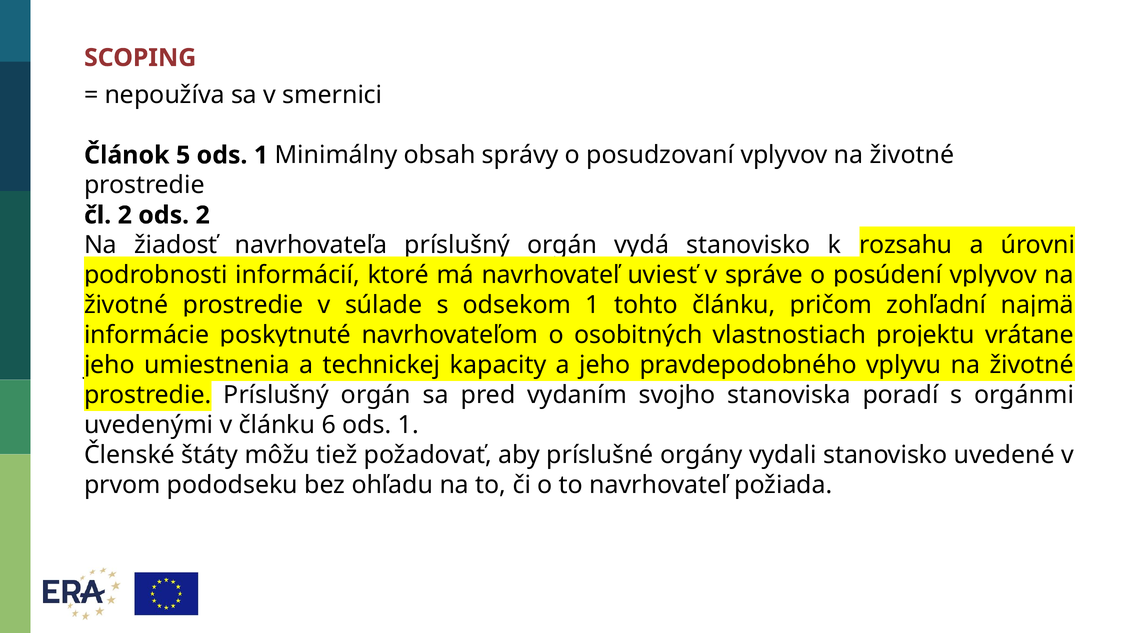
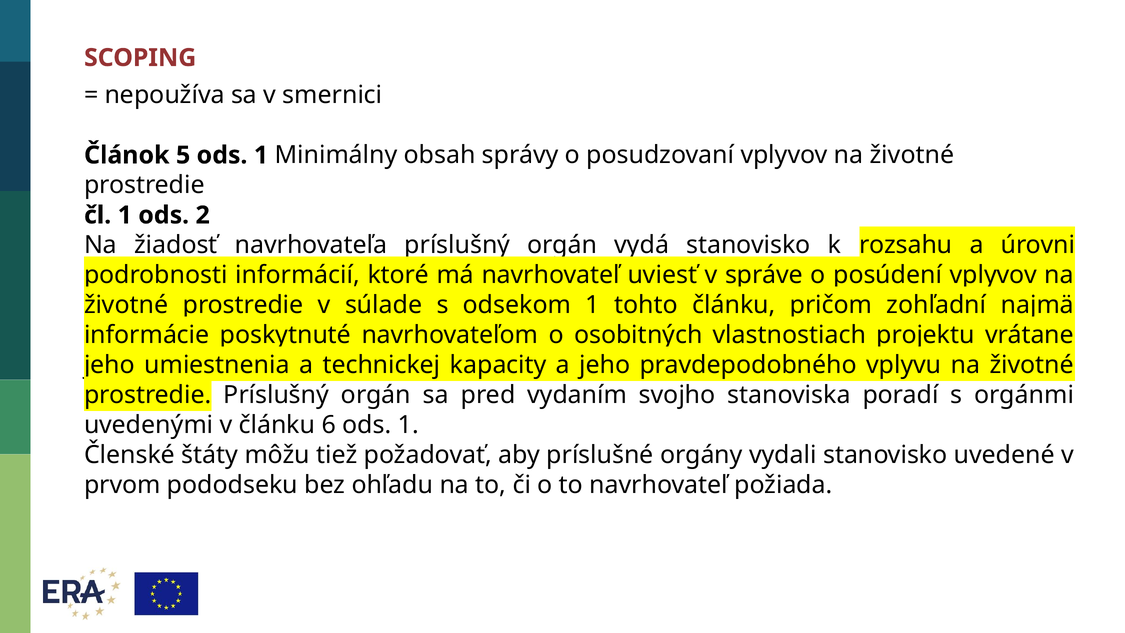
čl 2: 2 -> 1
